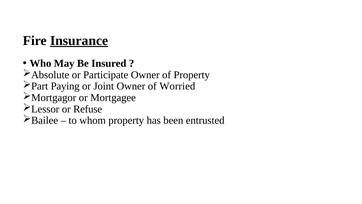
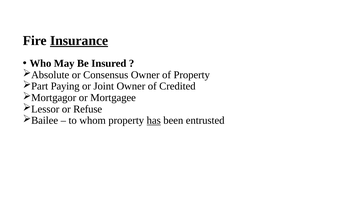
Participate: Participate -> Consensus
Worried: Worried -> Credited
has underline: none -> present
